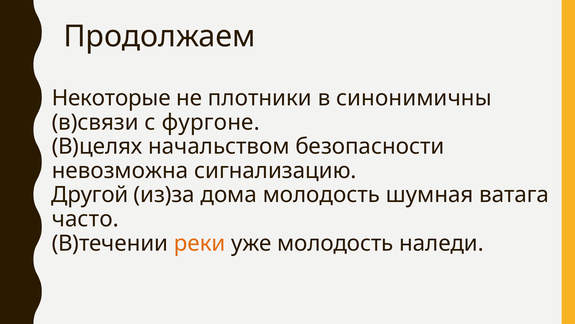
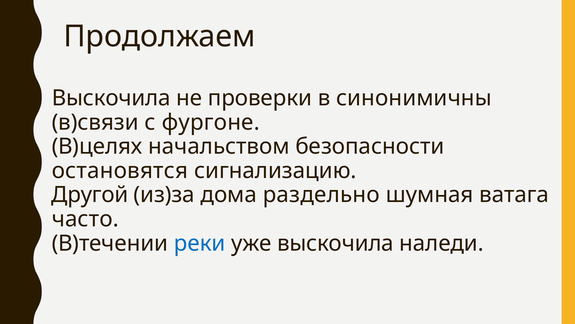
Некоторые at (111, 98): Некоторые -> Выскочила
плотники: плотники -> проверки
невозможна: невозможна -> остановятся
дома молодость: молодость -> раздельно
реки colour: orange -> blue
уже молодость: молодость -> выскочила
